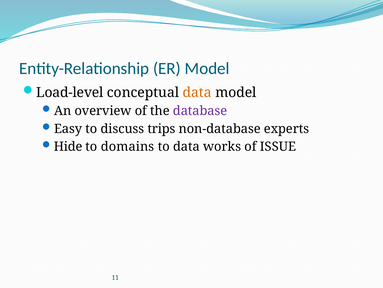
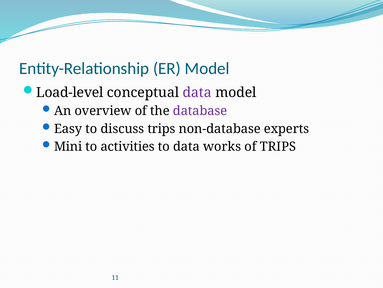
data at (197, 92) colour: orange -> purple
Hide: Hide -> Mini
domains: domains -> activities
of ISSUE: ISSUE -> TRIPS
